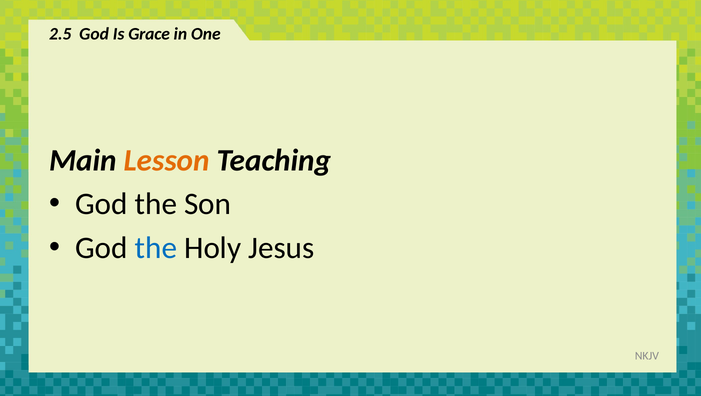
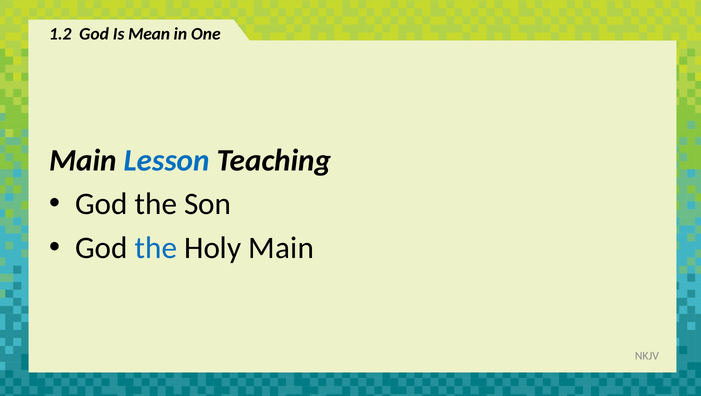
2.5: 2.5 -> 1.2
Grace: Grace -> Mean
Lesson colour: orange -> blue
Holy Jesus: Jesus -> Main
